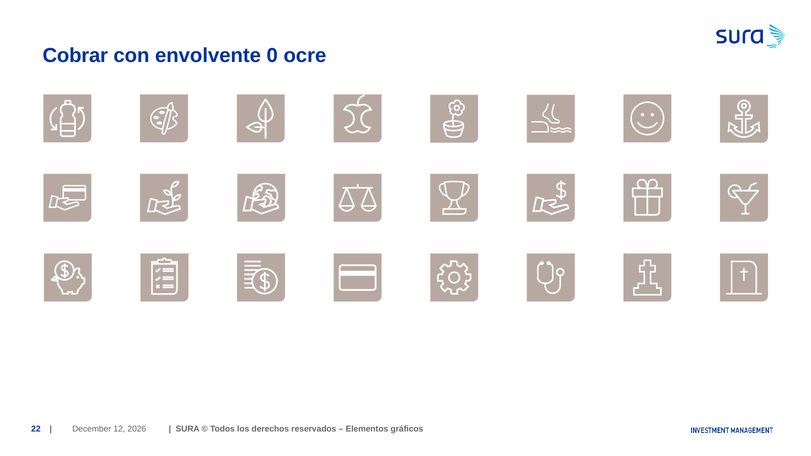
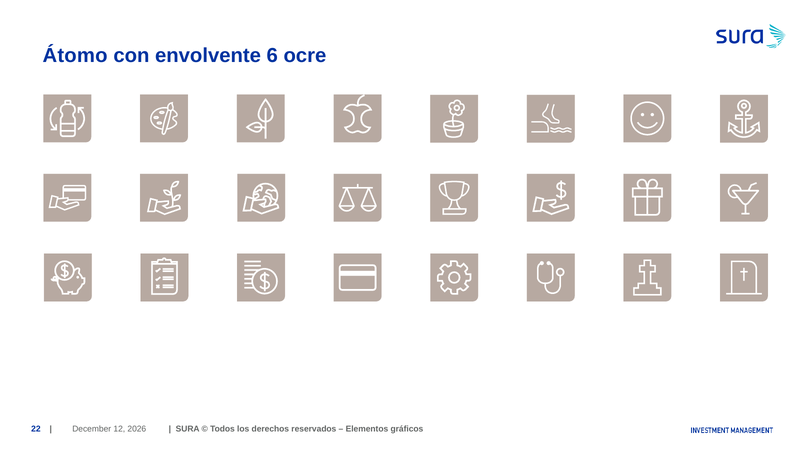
Cobrar: Cobrar -> Átomo
0: 0 -> 6
